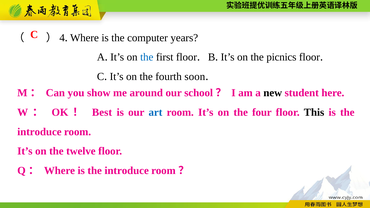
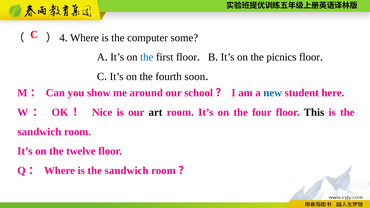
years: years -> some
new colour: black -> blue
Best: Best -> Nice
art colour: blue -> black
introduce at (39, 132): introduce -> sandwich
Where is the introduce: introduce -> sandwich
